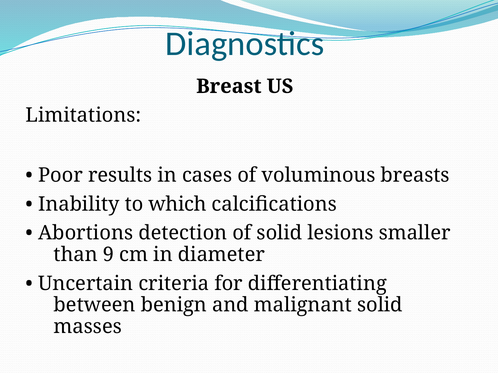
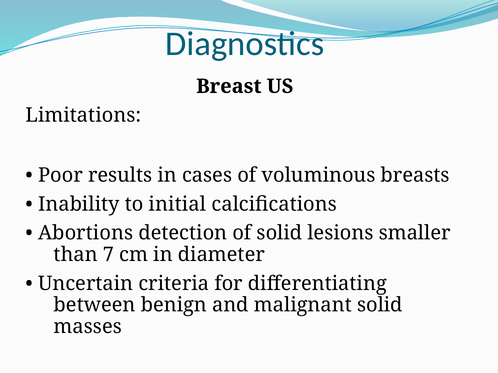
which: which -> initial
9: 9 -> 7
